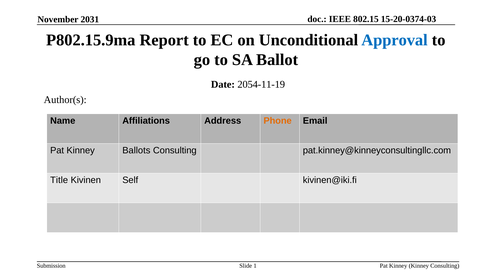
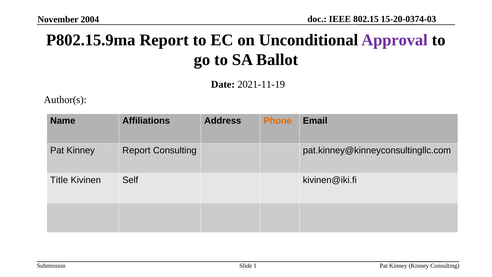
2031: 2031 -> 2004
Approval colour: blue -> purple
2054-11-19: 2054-11-19 -> 2021-11-19
Kinney Ballots: Ballots -> Report
